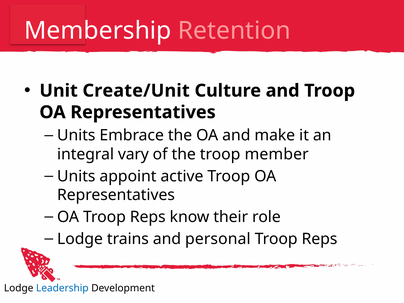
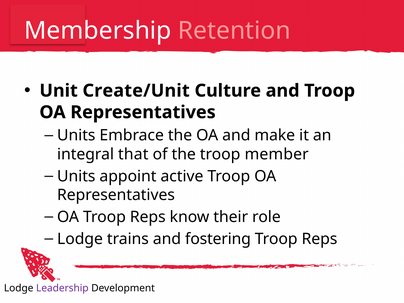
vary: vary -> that
personal: personal -> fostering
Leadership colour: blue -> purple
